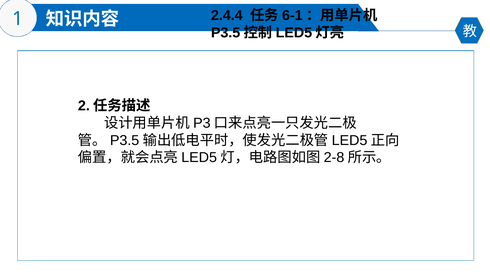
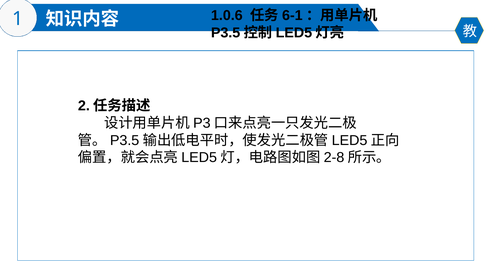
2.4.4: 2.4.4 -> 1.0.6
